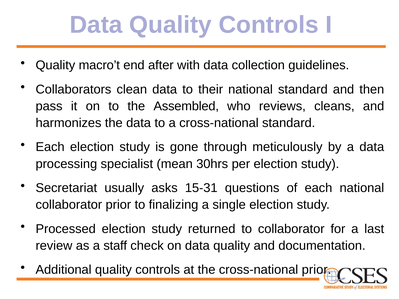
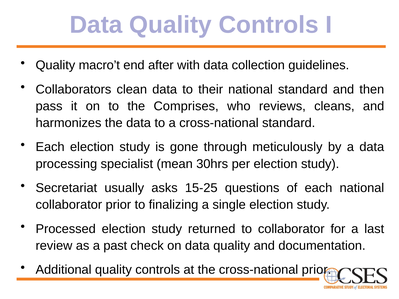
Assembled: Assembled -> Comprises
15-31: 15-31 -> 15-25
staff: staff -> past
